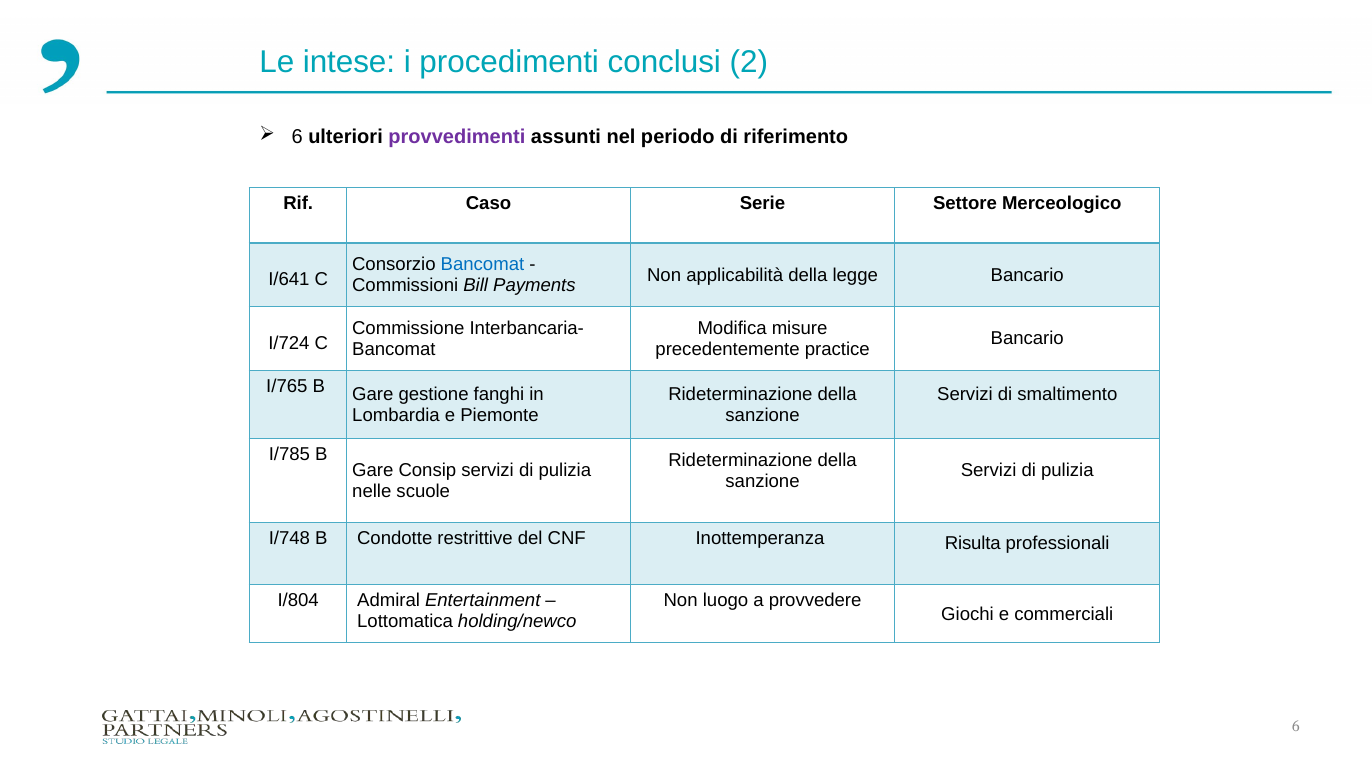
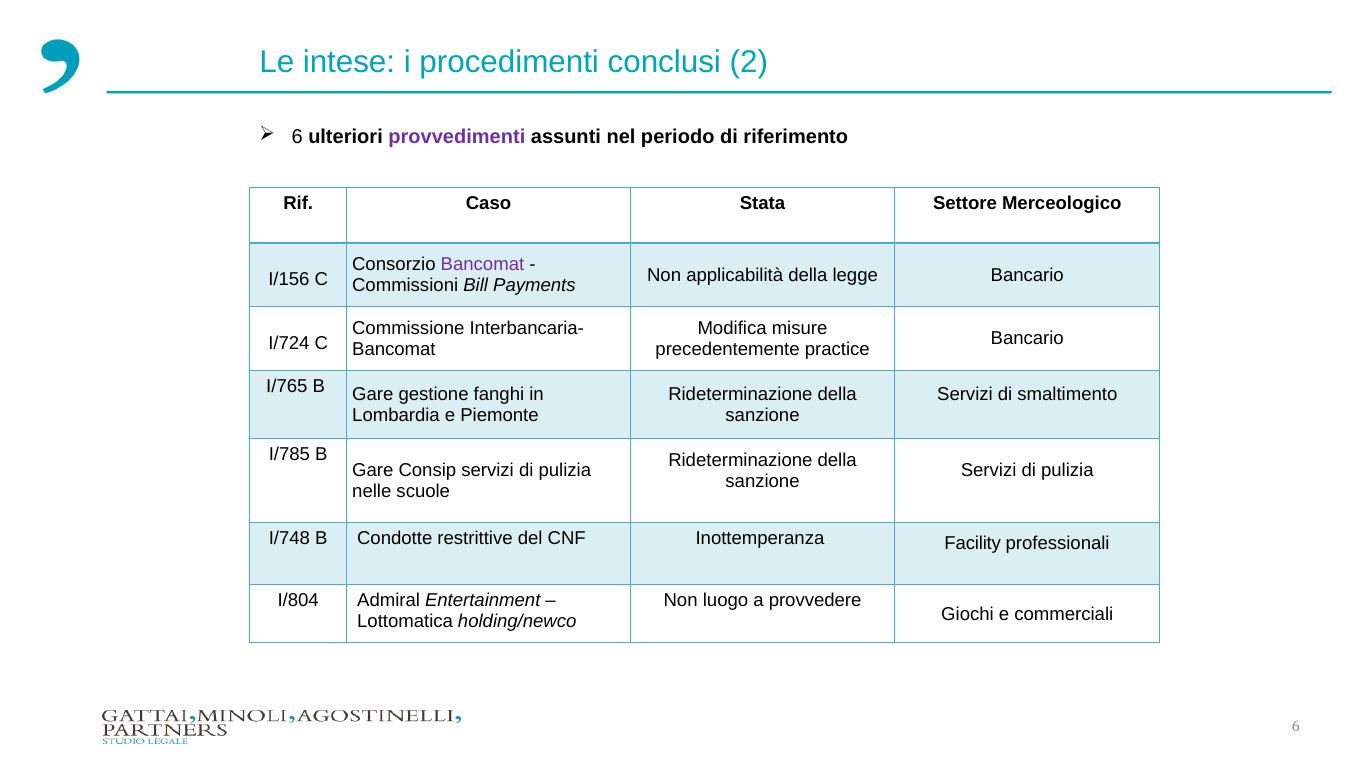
Serie: Serie -> Stata
Bancomat at (482, 265) colour: blue -> purple
I/641: I/641 -> I/156
Risulta: Risulta -> Facility
